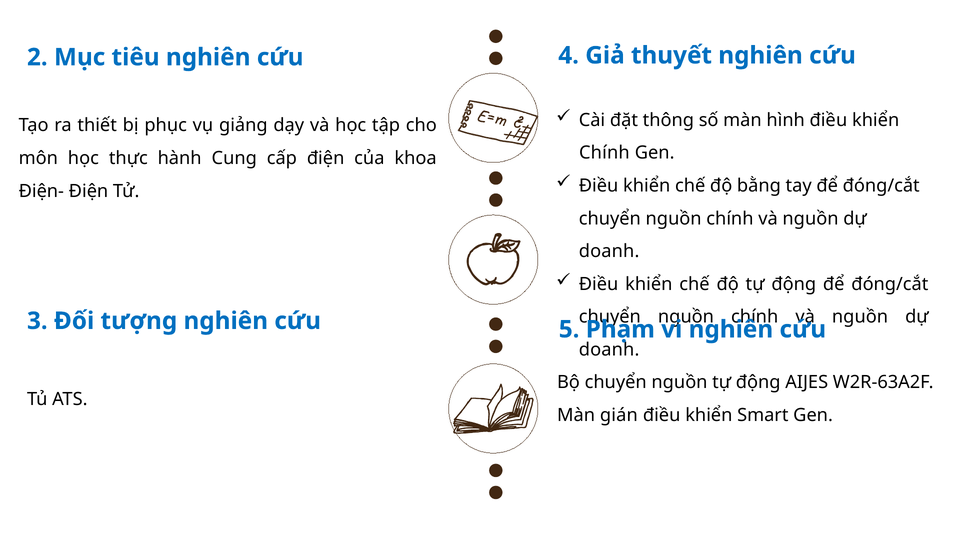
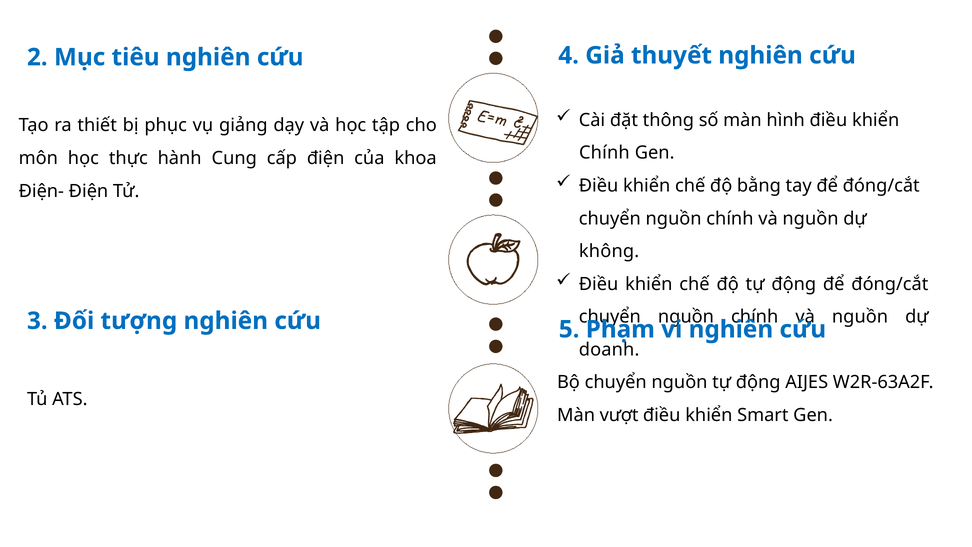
doanh at (609, 251): doanh -> không
gián: gián -> vượt
